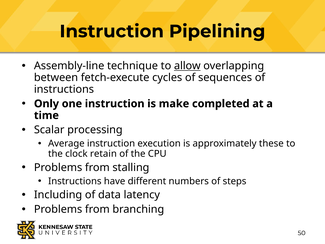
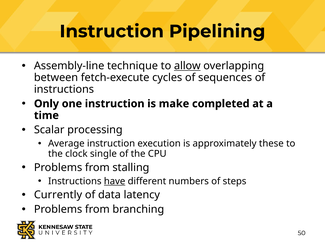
retain: retain -> single
have underline: none -> present
Including: Including -> Currently
